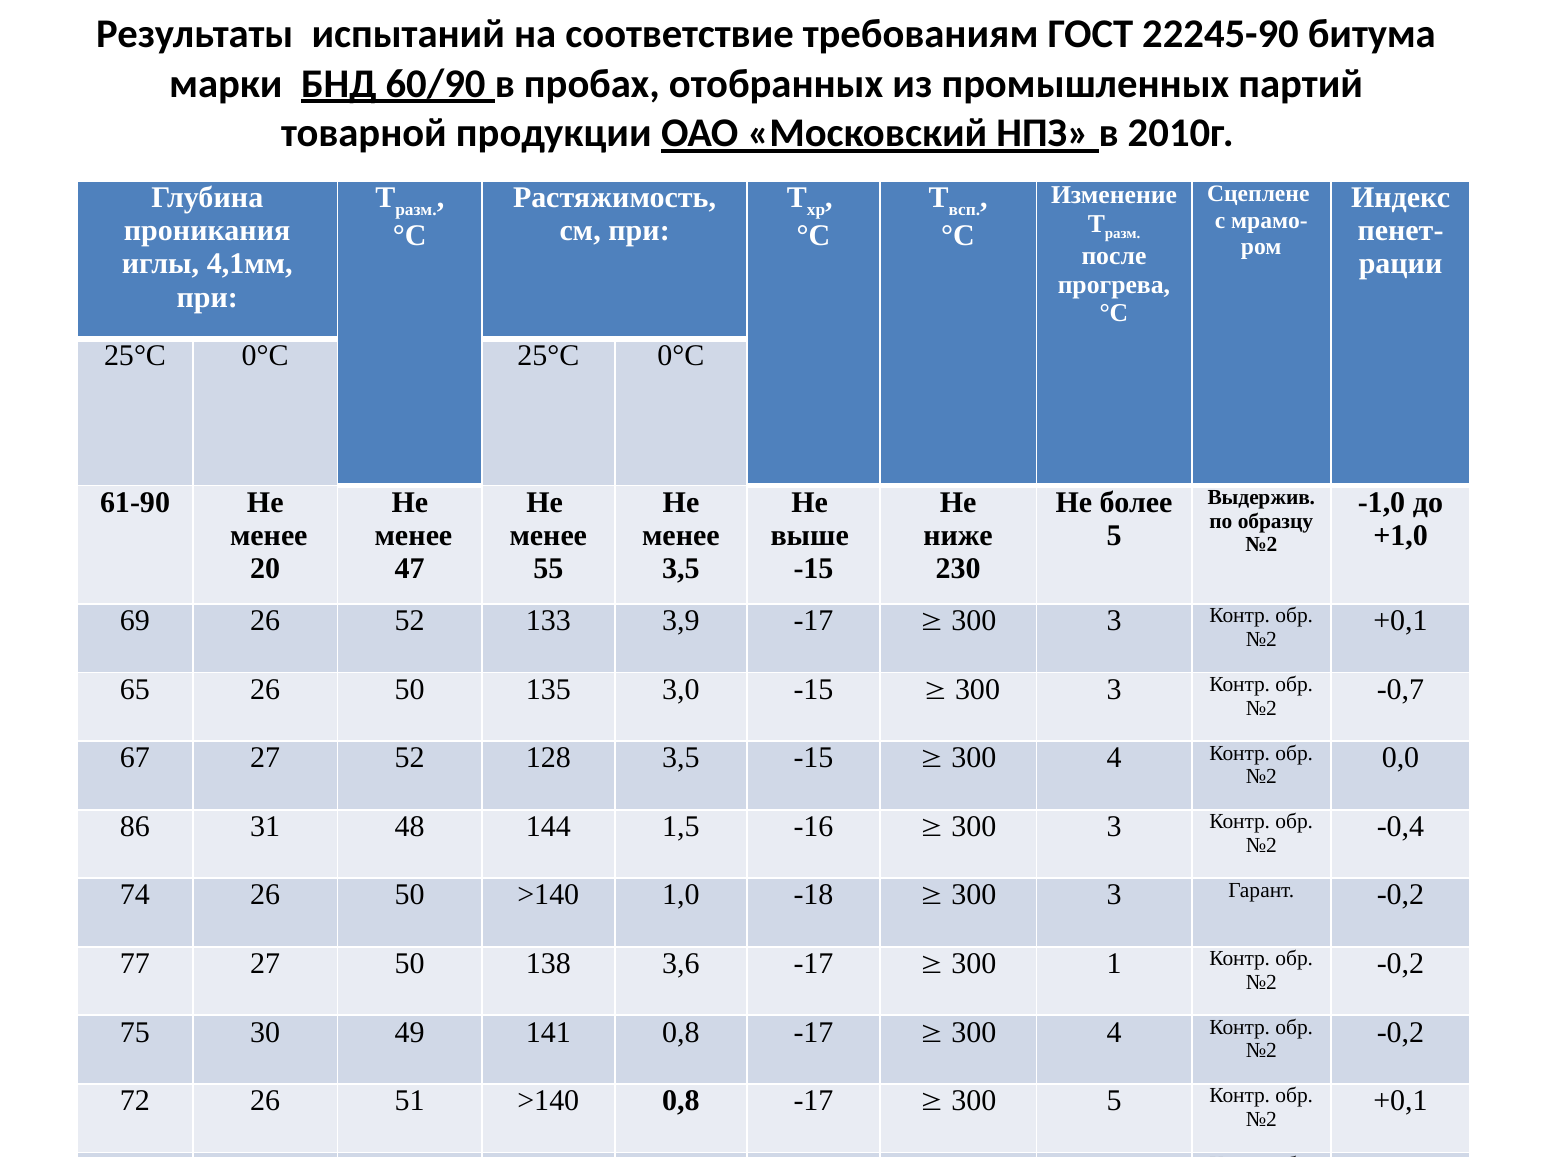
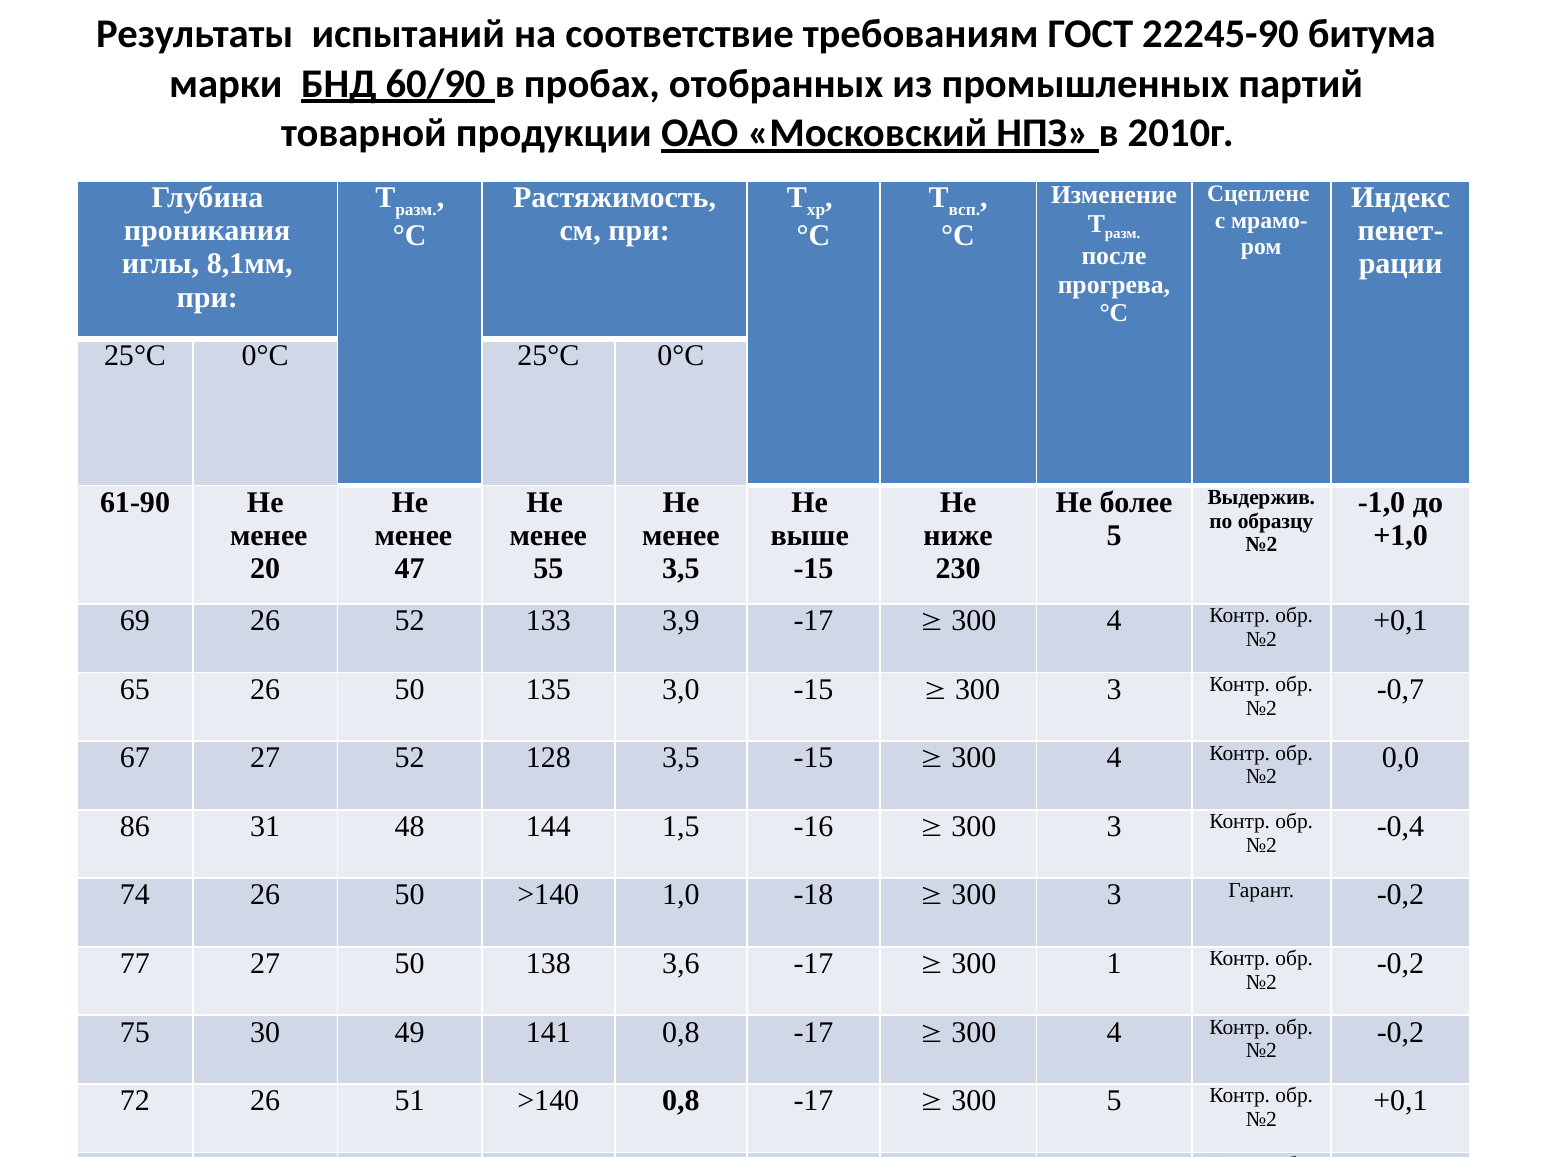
4,1мм: 4,1мм -> 8,1мм
3 at (1114, 621): 3 -> 4
